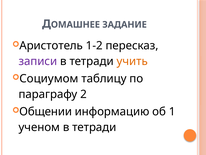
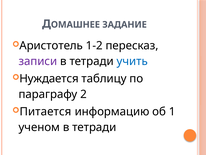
учить colour: orange -> blue
Социумом: Социумом -> Нуждается
Общении: Общении -> Питается
